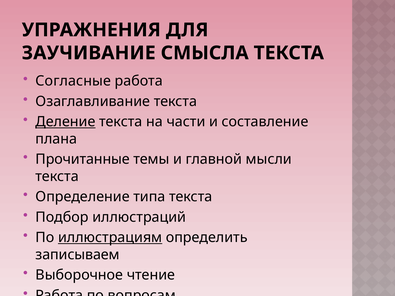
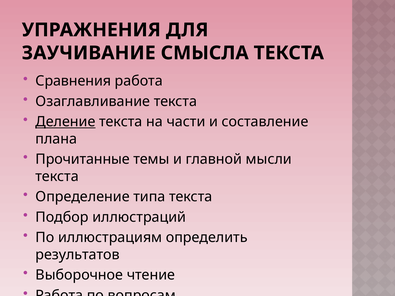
Согласные: Согласные -> Сравнения
иллюстрациям underline: present -> none
записываем: записываем -> результатов
